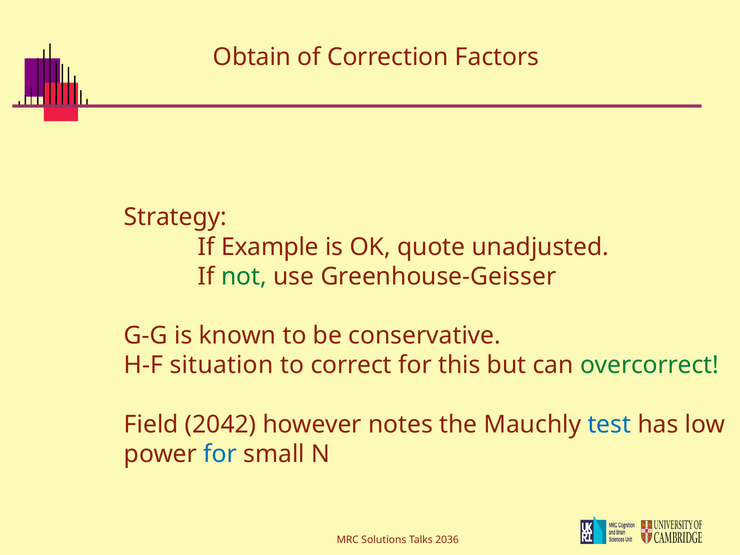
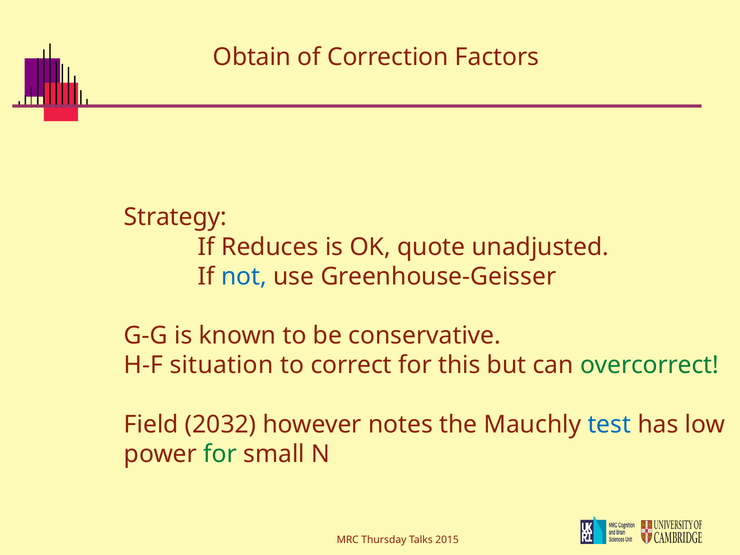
Example: Example -> Reduces
not colour: green -> blue
2042: 2042 -> 2032
for at (220, 454) colour: blue -> green
Solutions: Solutions -> Thursday
2036: 2036 -> 2015
